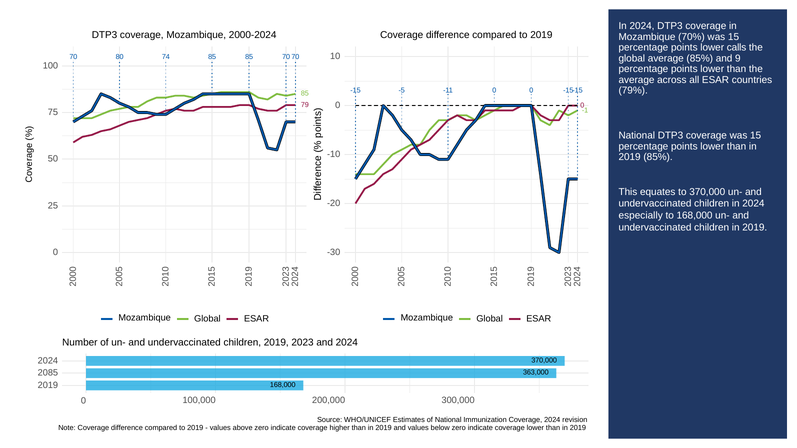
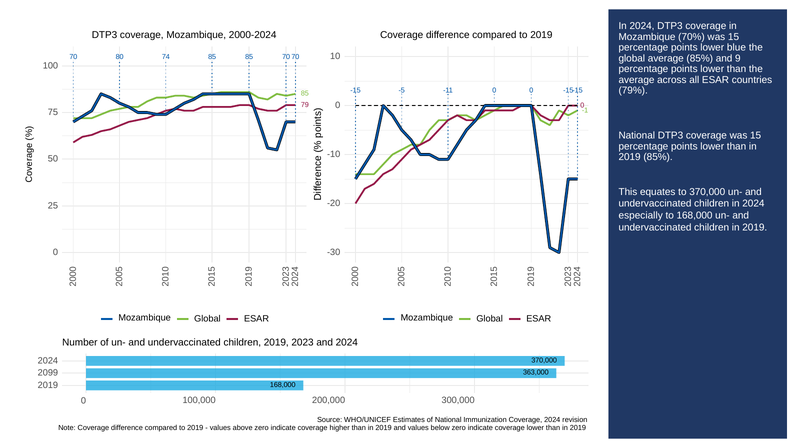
calls: calls -> blue
2085: 2085 -> 2099
